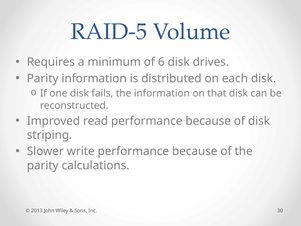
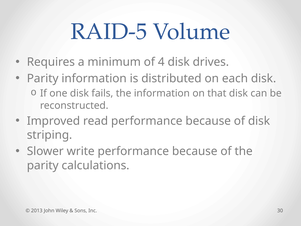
6: 6 -> 4
